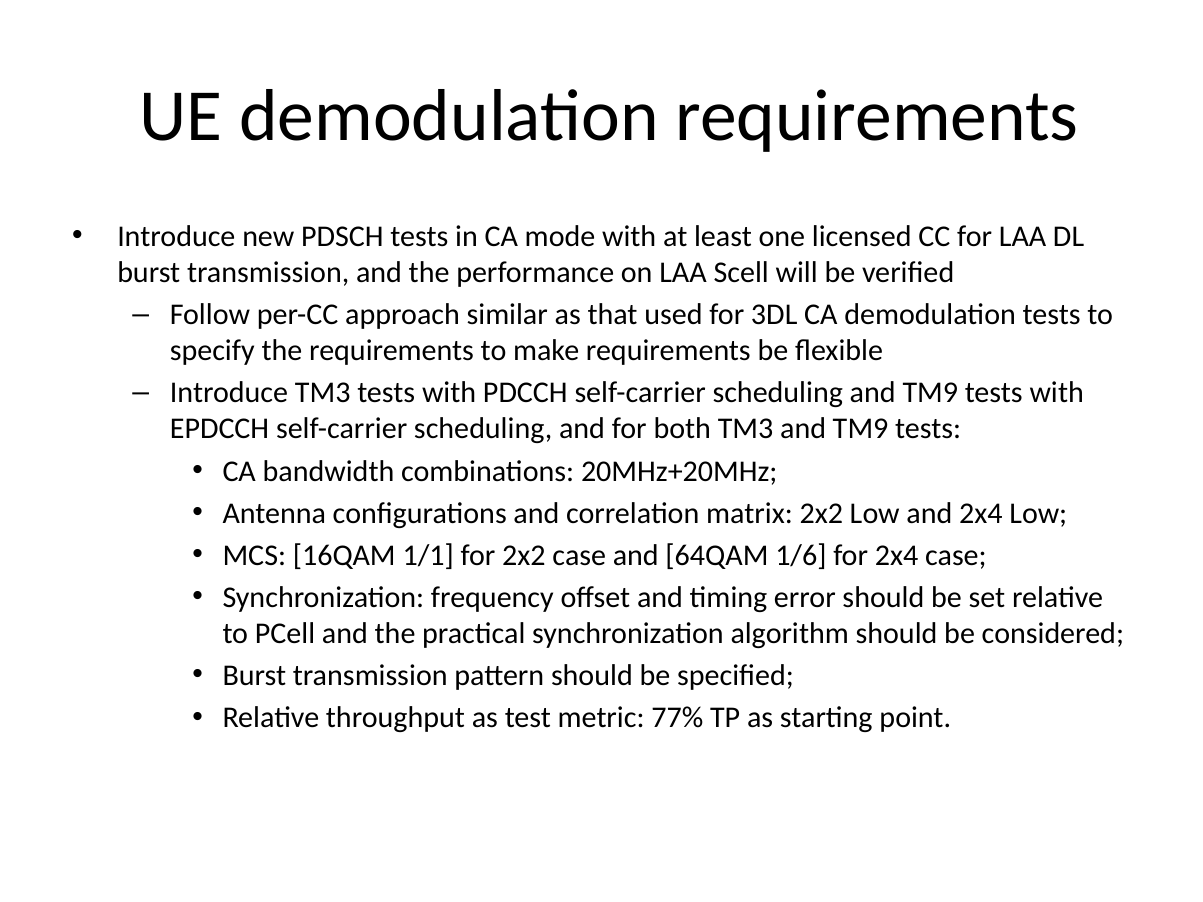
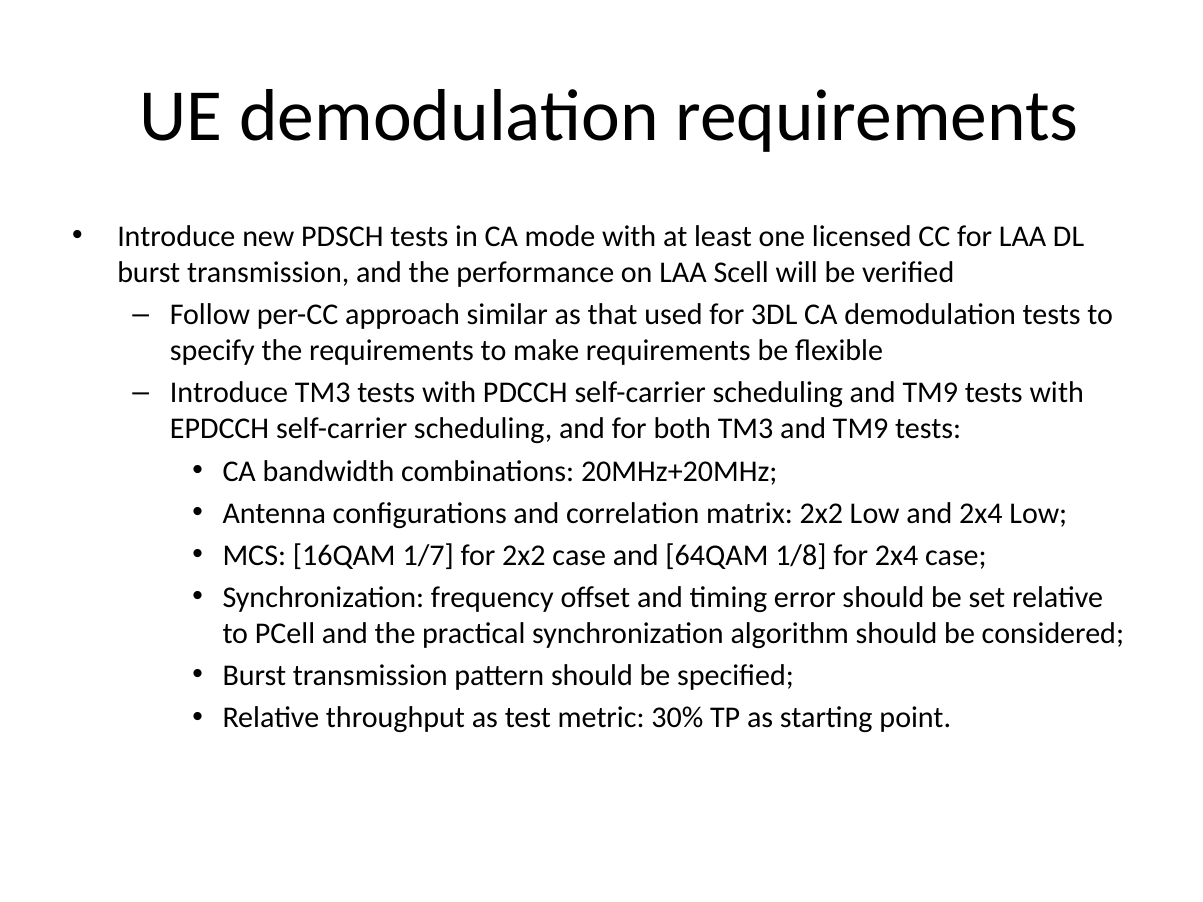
1/1: 1/1 -> 1/7
1/6: 1/6 -> 1/8
77%: 77% -> 30%
